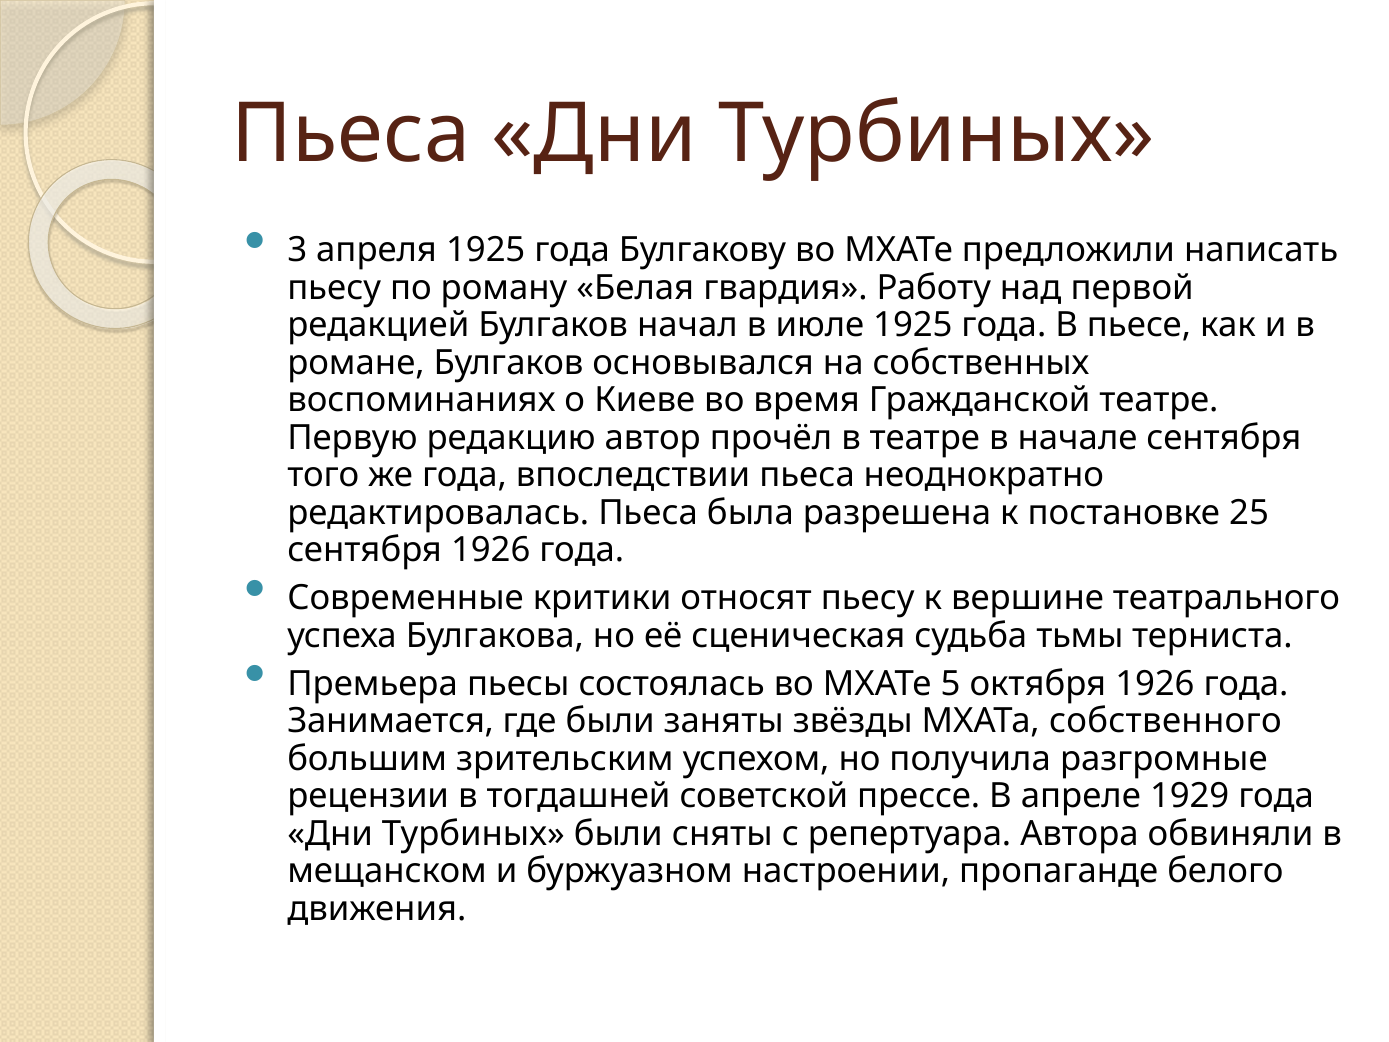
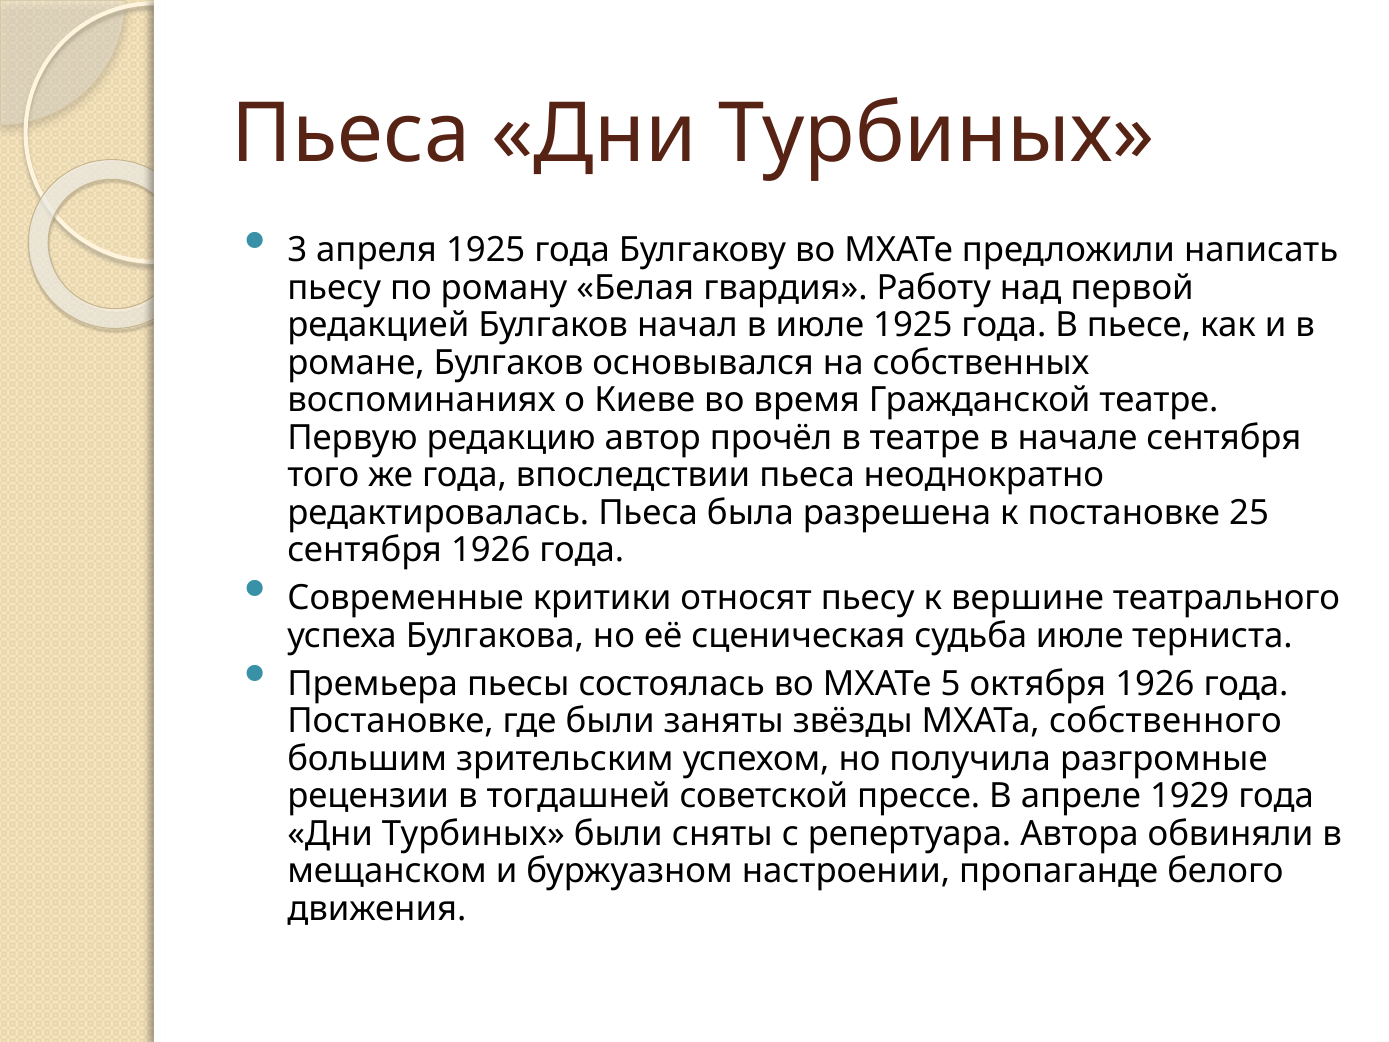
судьба тьмы: тьмы -> июле
Занимается at (391, 721): Занимается -> Постановке
